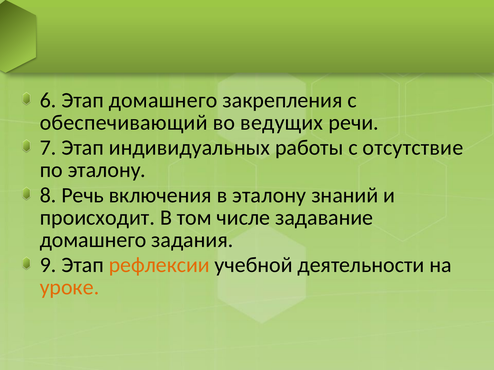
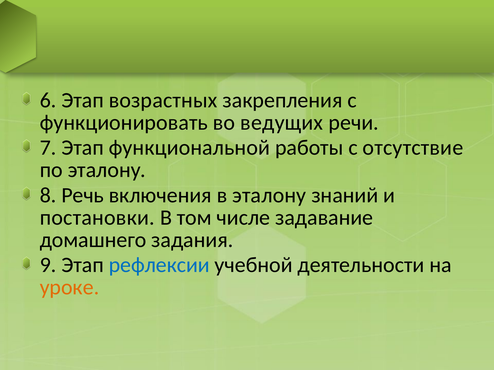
Этап домашнего: домашнего -> возрастных
обеспечивающий: обеспечивающий -> функционировать
индивидуальных: индивидуальных -> функциональной
происходит: происходит -> постановки
рефлексии colour: orange -> blue
